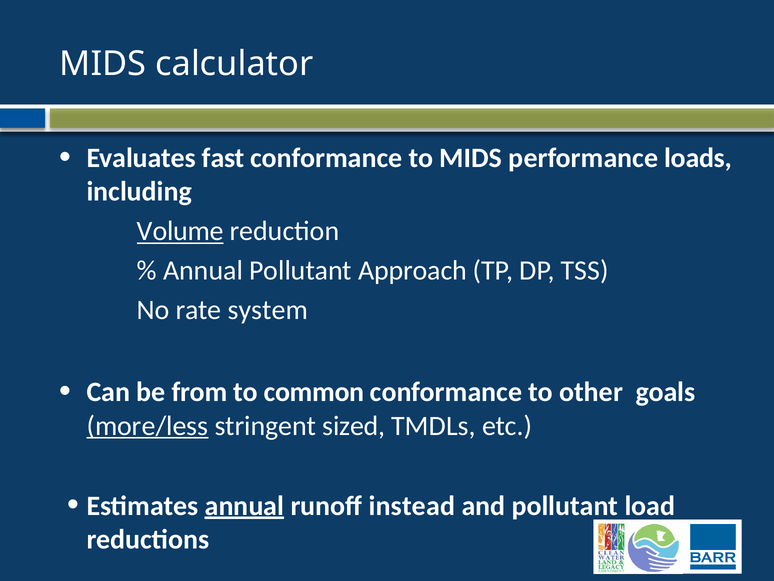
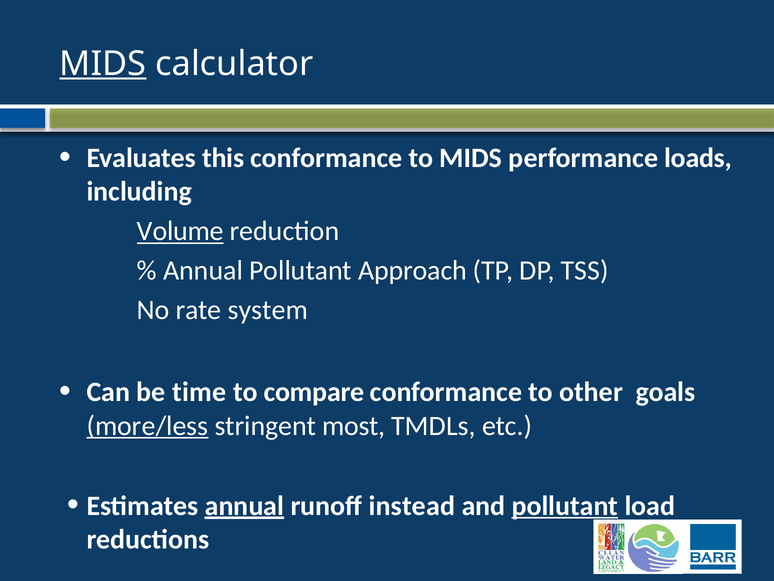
MIDS at (103, 64) underline: none -> present
fast: fast -> this
from: from -> time
common: common -> compare
sized: sized -> most
pollutant at (565, 505) underline: none -> present
